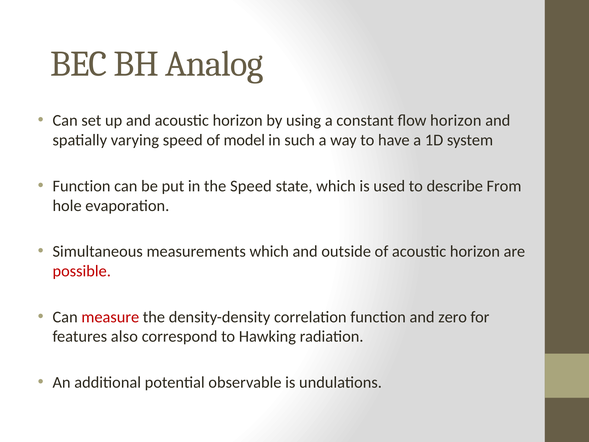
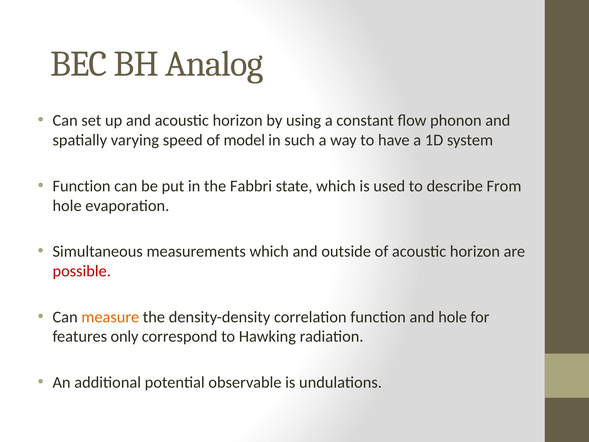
flow horizon: horizon -> phonon
the Speed: Speed -> Fabbri
measure colour: red -> orange
and zero: zero -> hole
also: also -> only
